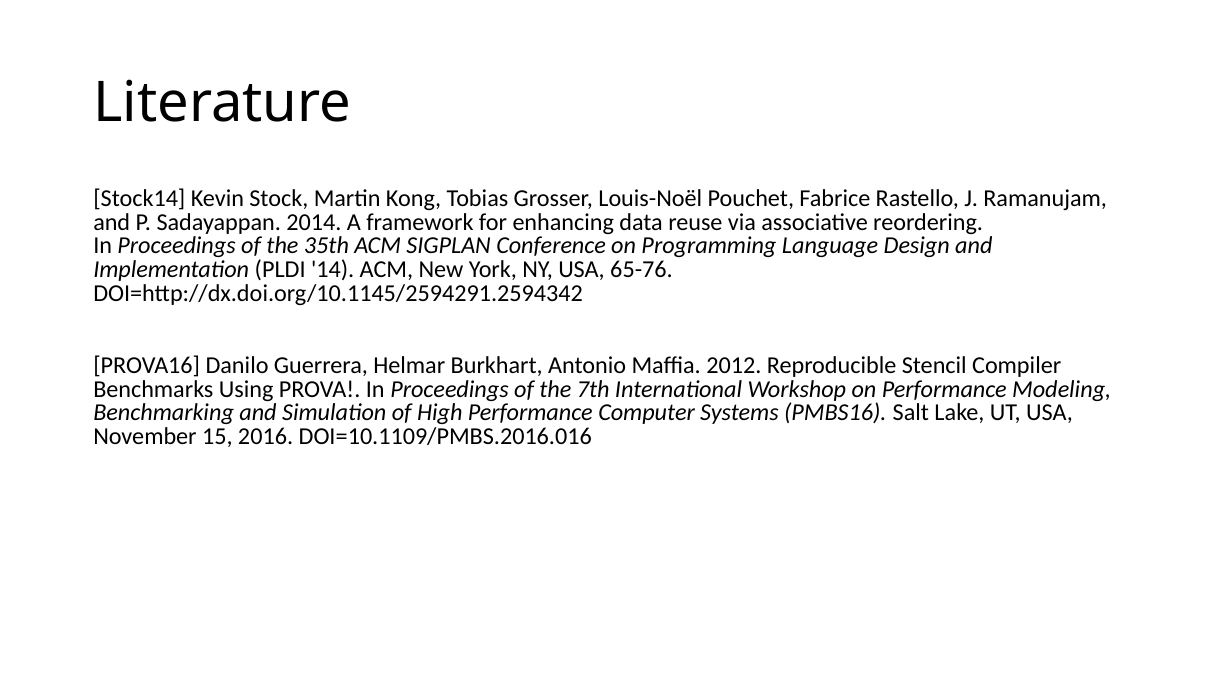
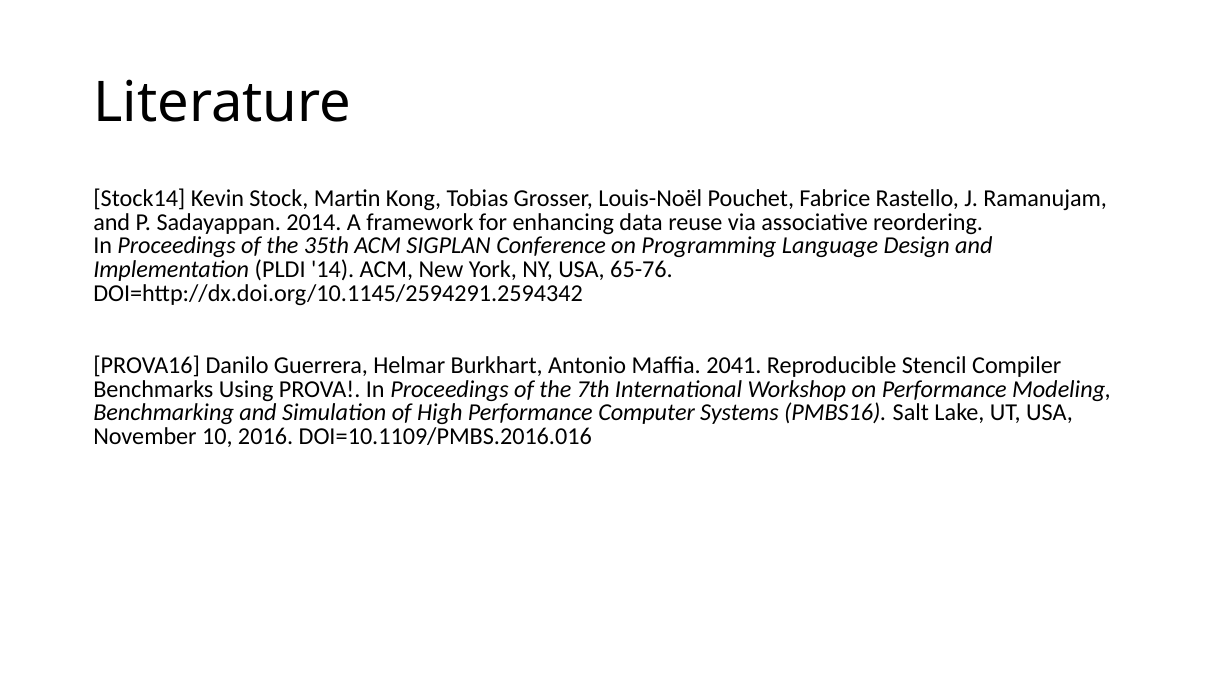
2012: 2012 -> 2041
15: 15 -> 10
